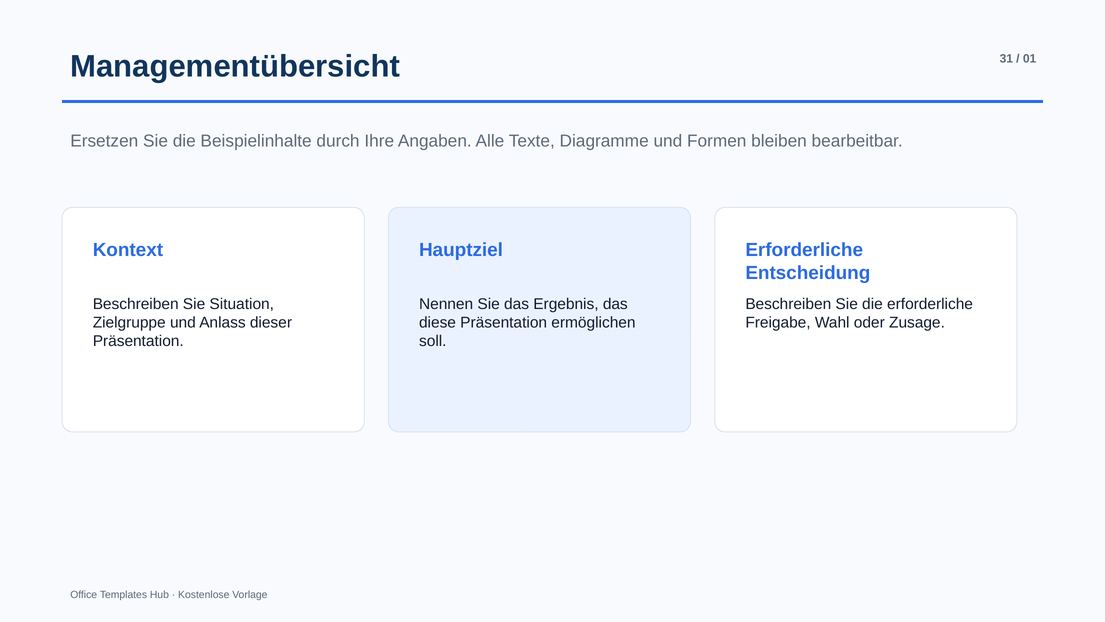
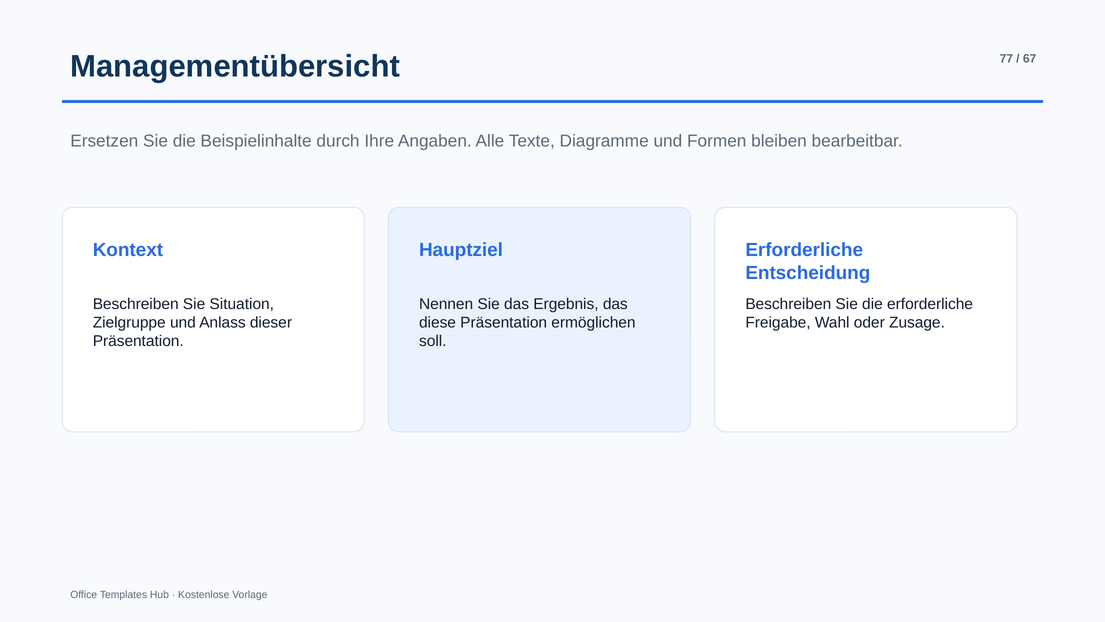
31: 31 -> 77
01: 01 -> 67
